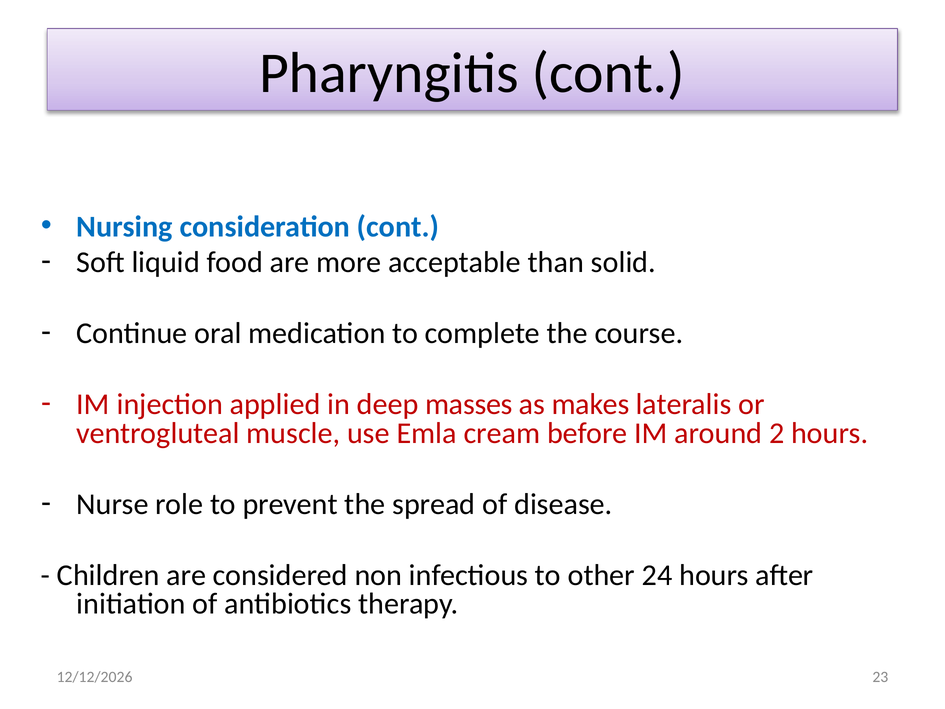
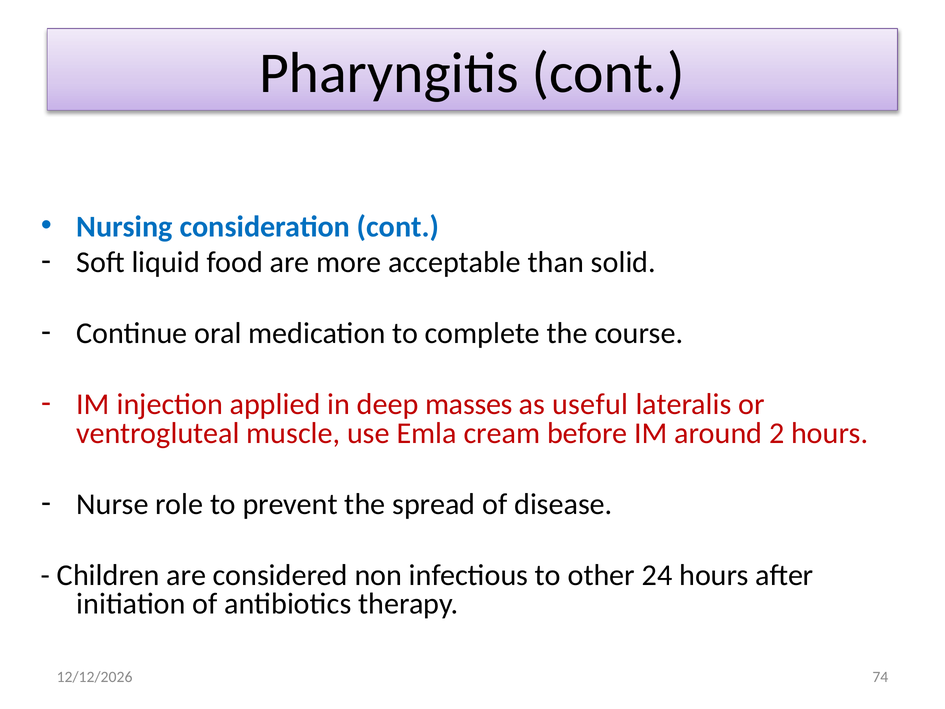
makes: makes -> useful
23: 23 -> 74
